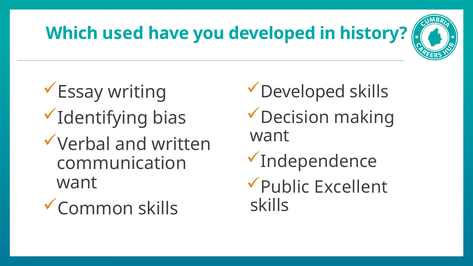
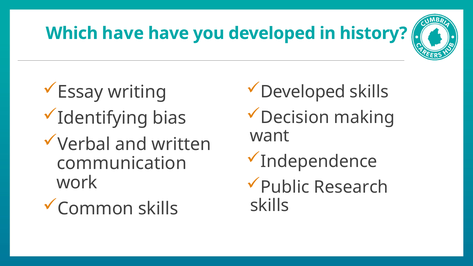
Which used: used -> have
want at (77, 183): want -> work
Excellent: Excellent -> Research
